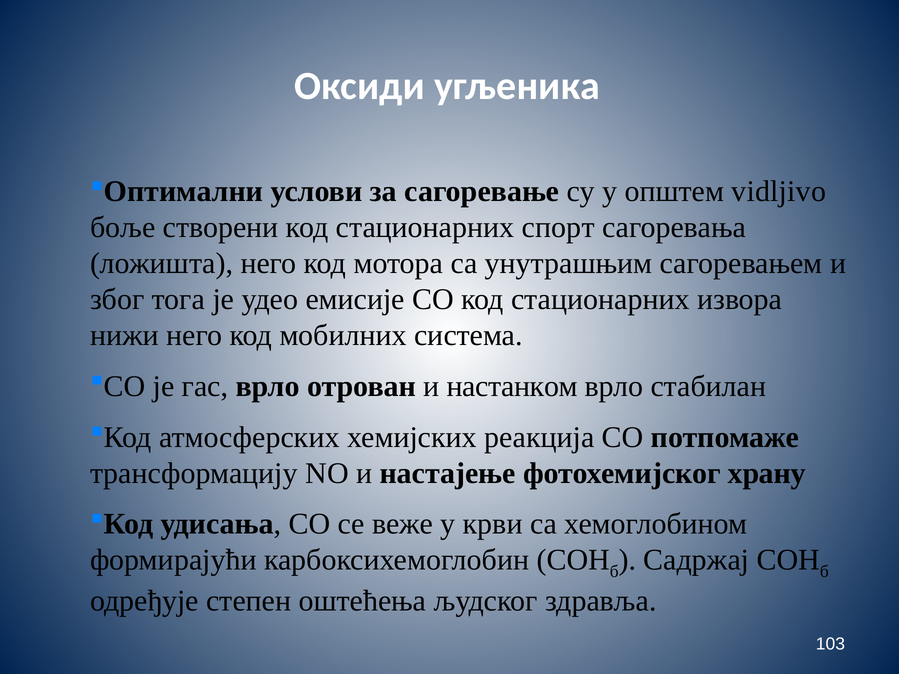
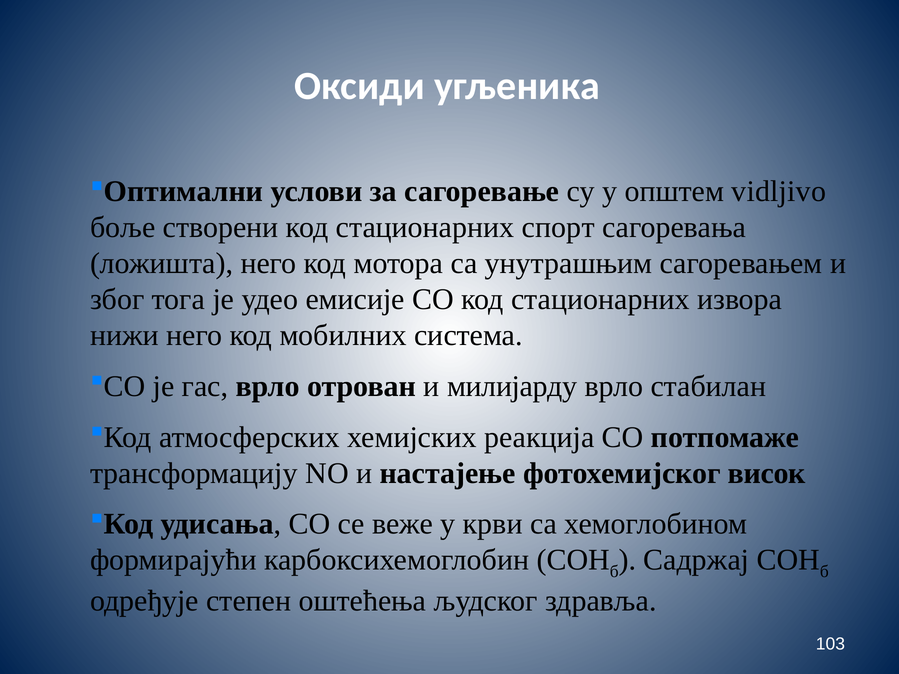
настанком: настанком -> милијарду
храну: храну -> висок
